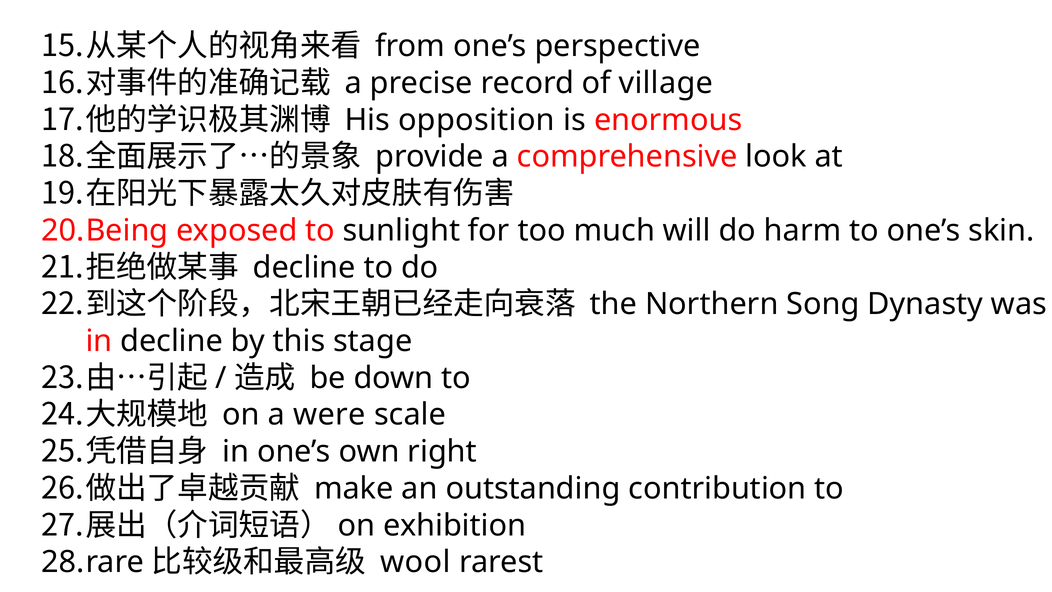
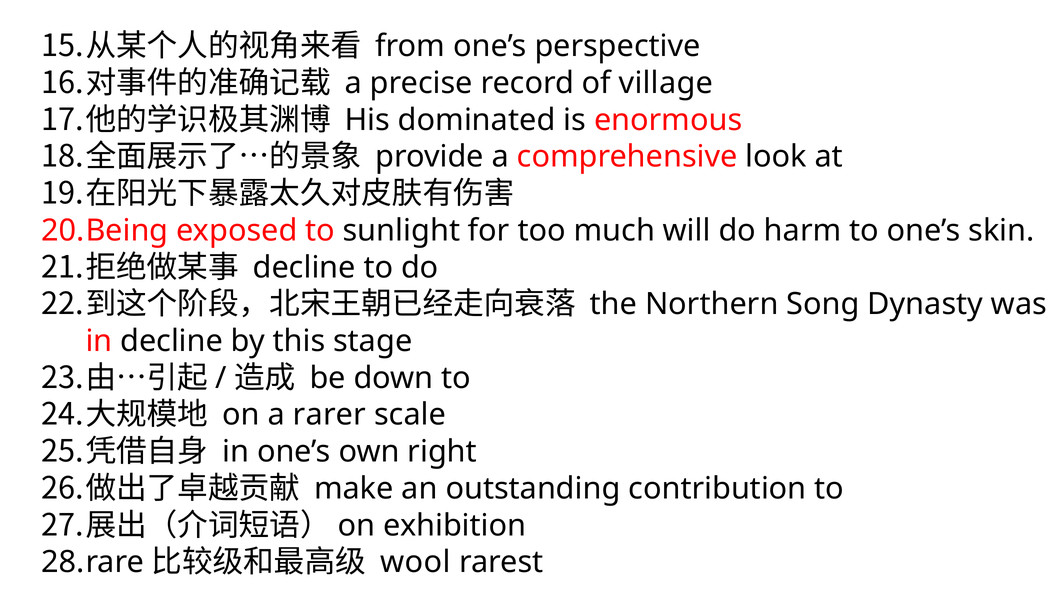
opposition: opposition -> dominated
were: were -> rarer
